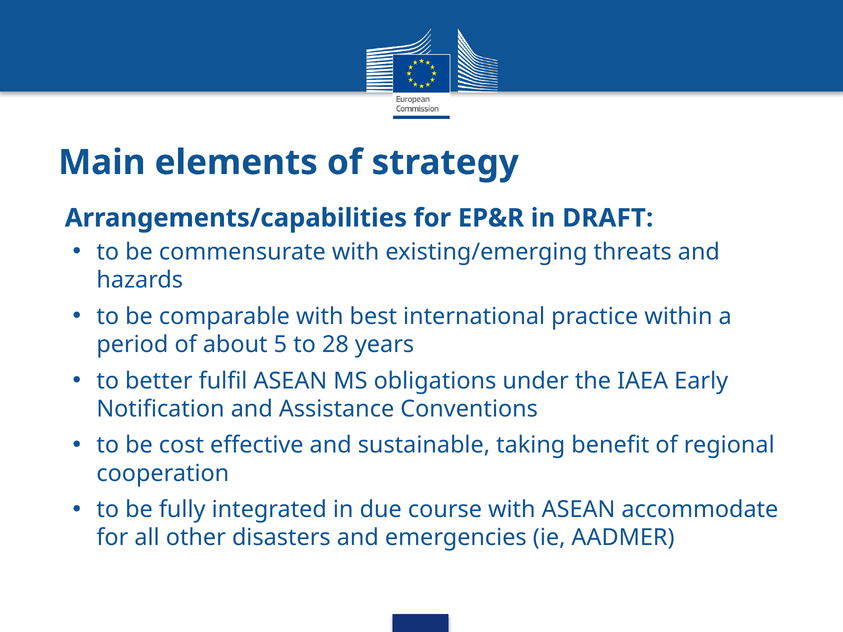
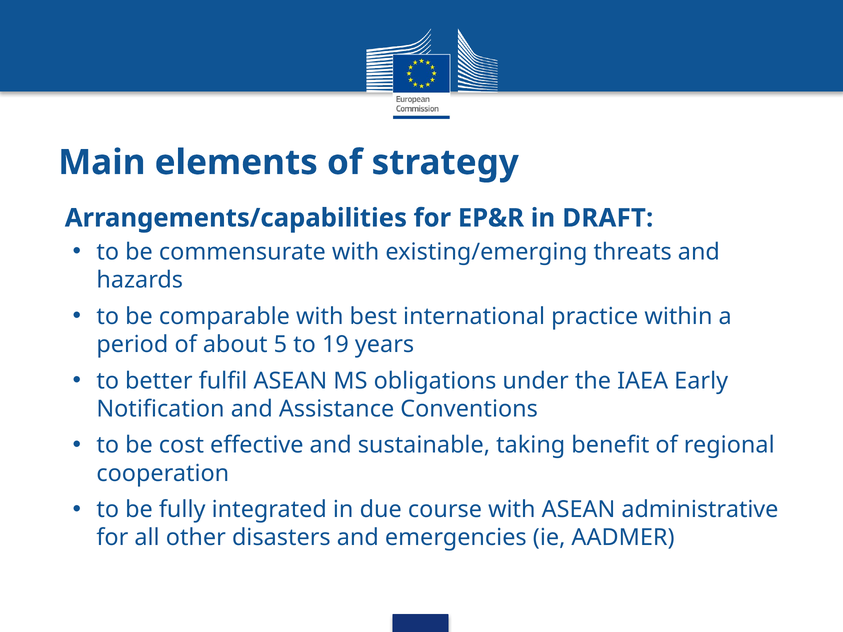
28: 28 -> 19
accommodate: accommodate -> administrative
